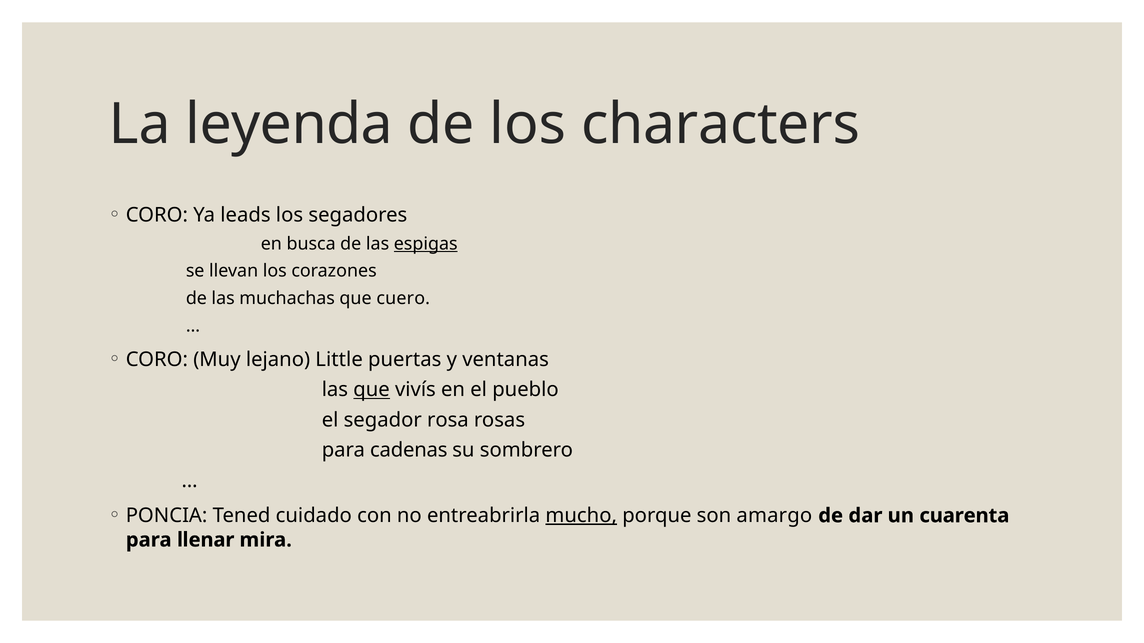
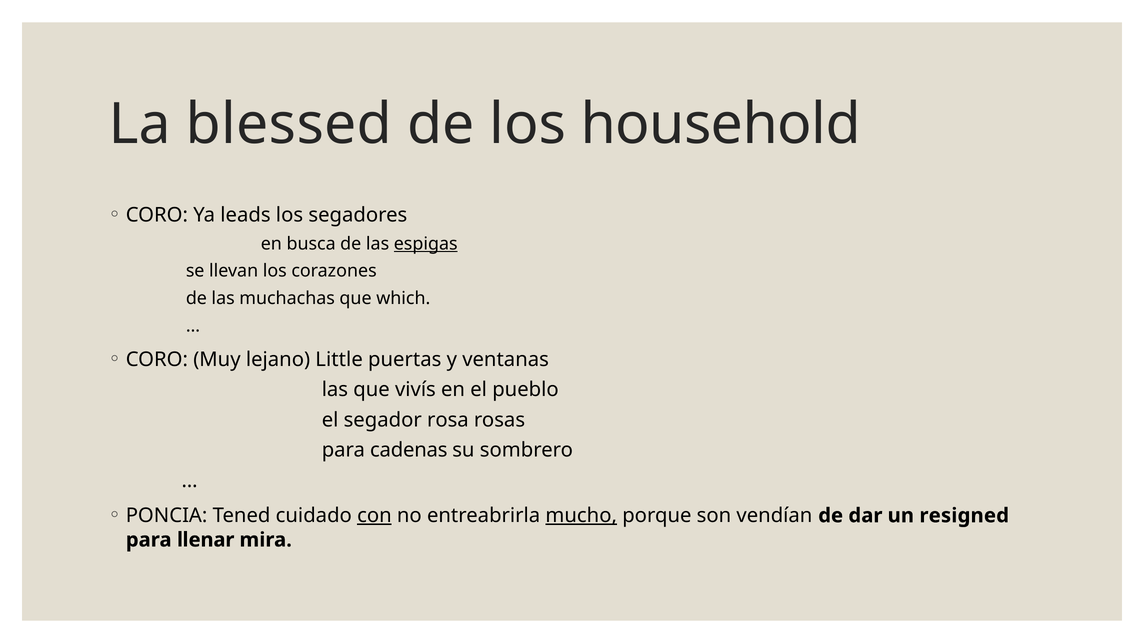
leyenda: leyenda -> blessed
characters: characters -> household
cuero: cuero -> which
que at (372, 390) underline: present -> none
con underline: none -> present
amargo: amargo -> vendían
cuarenta: cuarenta -> resigned
